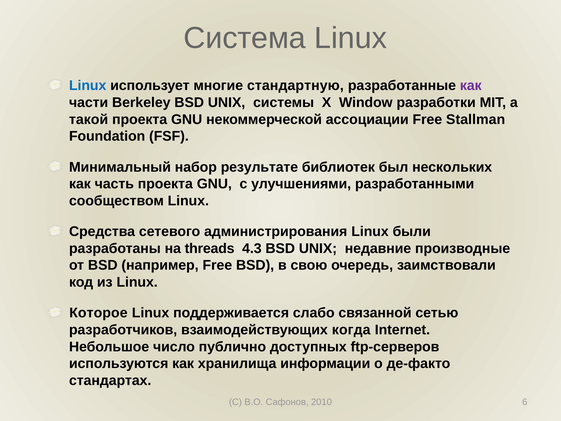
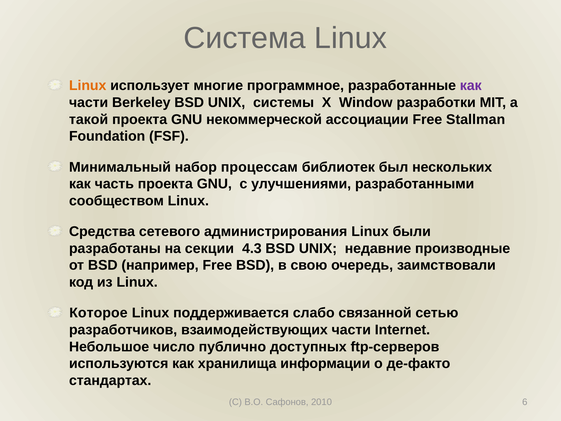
Linux at (88, 86) colour: blue -> orange
стандартную: стандартную -> программное
результате: результате -> процессам
threads: threads -> секции
взаимодействующих когда: когда -> части
